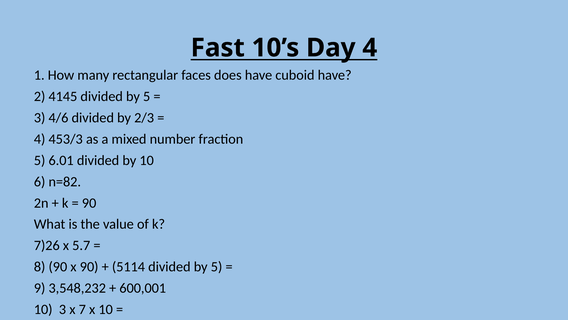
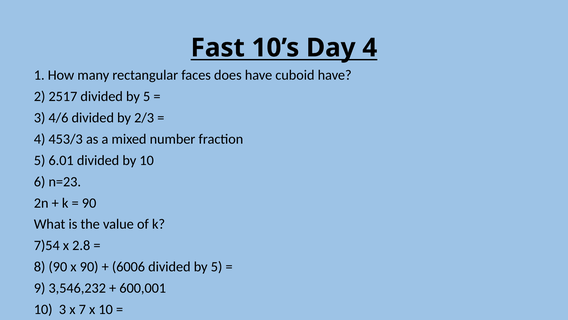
4145: 4145 -> 2517
n=82: n=82 -> n=23
7)26: 7)26 -> 7)54
5.7: 5.7 -> 2.8
5114: 5114 -> 6006
3,548,232: 3,548,232 -> 3,546,232
